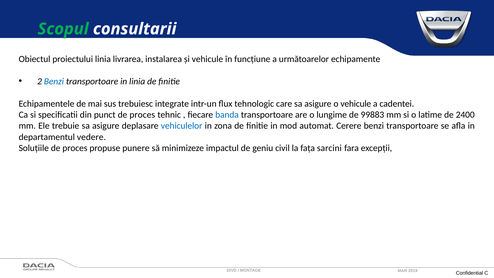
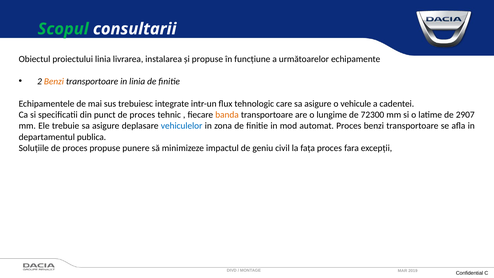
și vehicule: vehicule -> propuse
Benzi at (54, 81) colour: blue -> orange
banda colour: blue -> orange
99883: 99883 -> 72300
2400: 2400 -> 2907
automat Cerere: Cerere -> Proces
vedere: vedere -> publica
fața sarcini: sarcini -> proces
